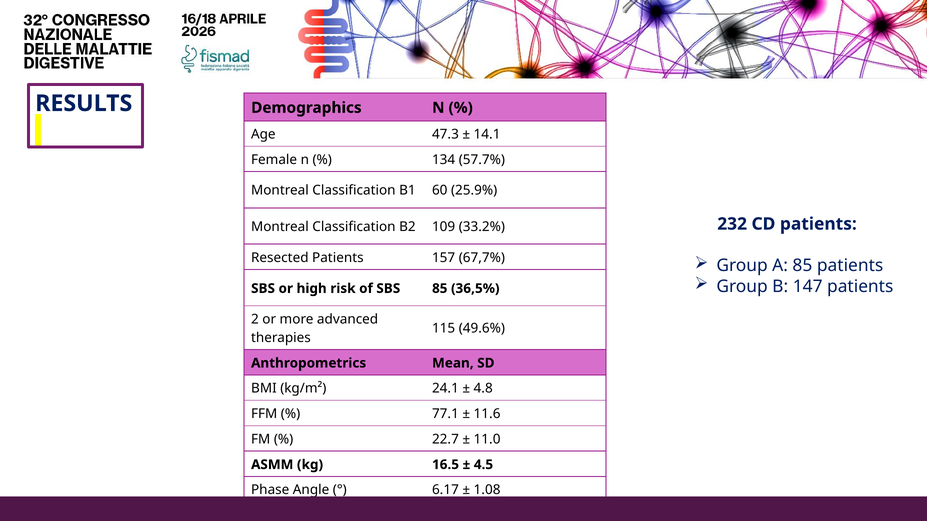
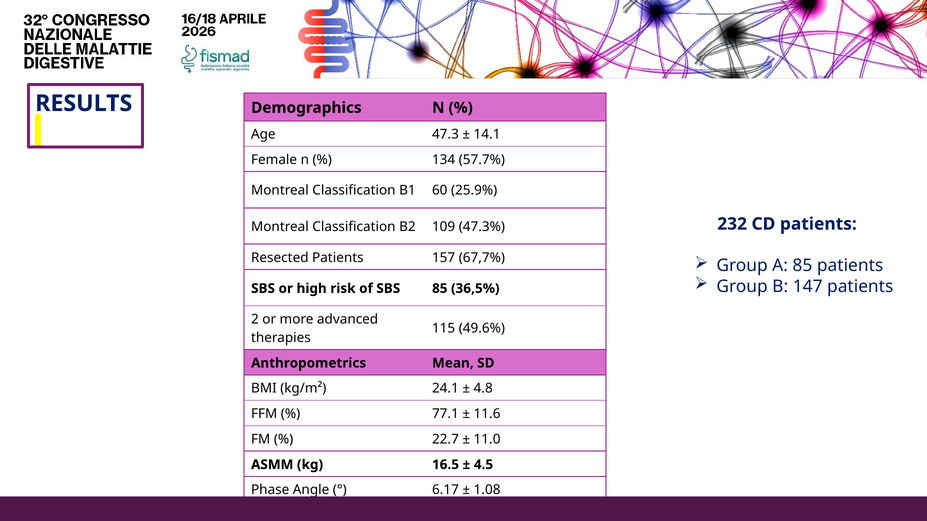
33.2%: 33.2% -> 47.3%
